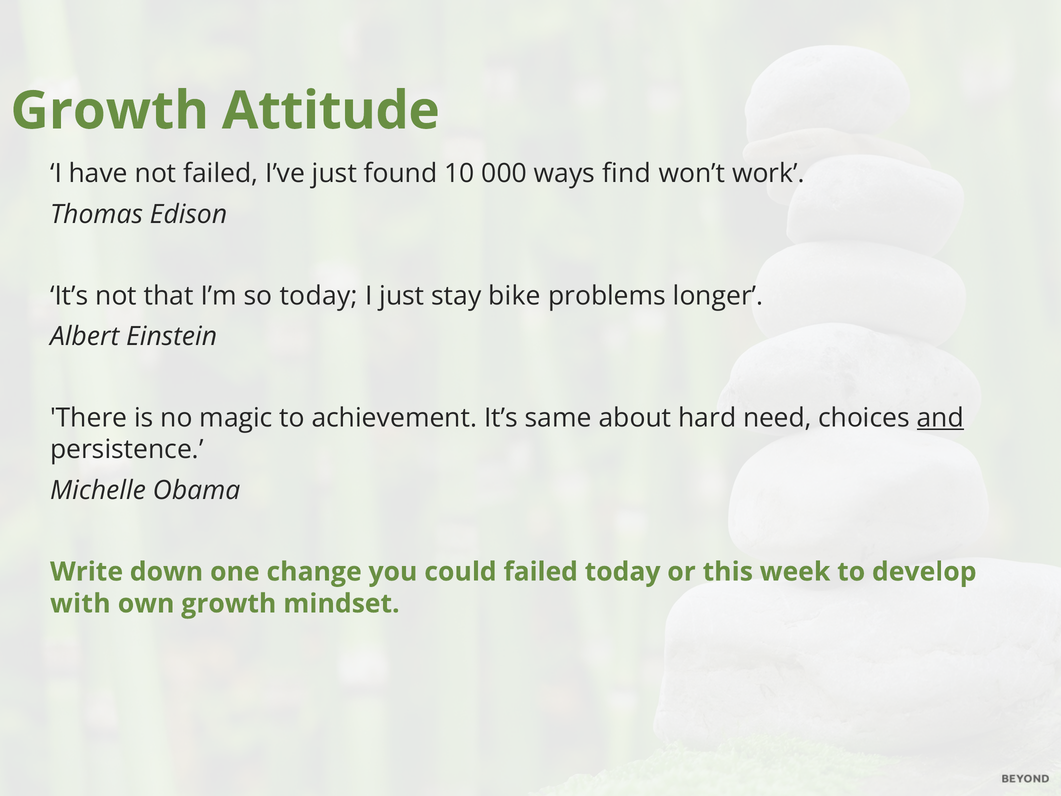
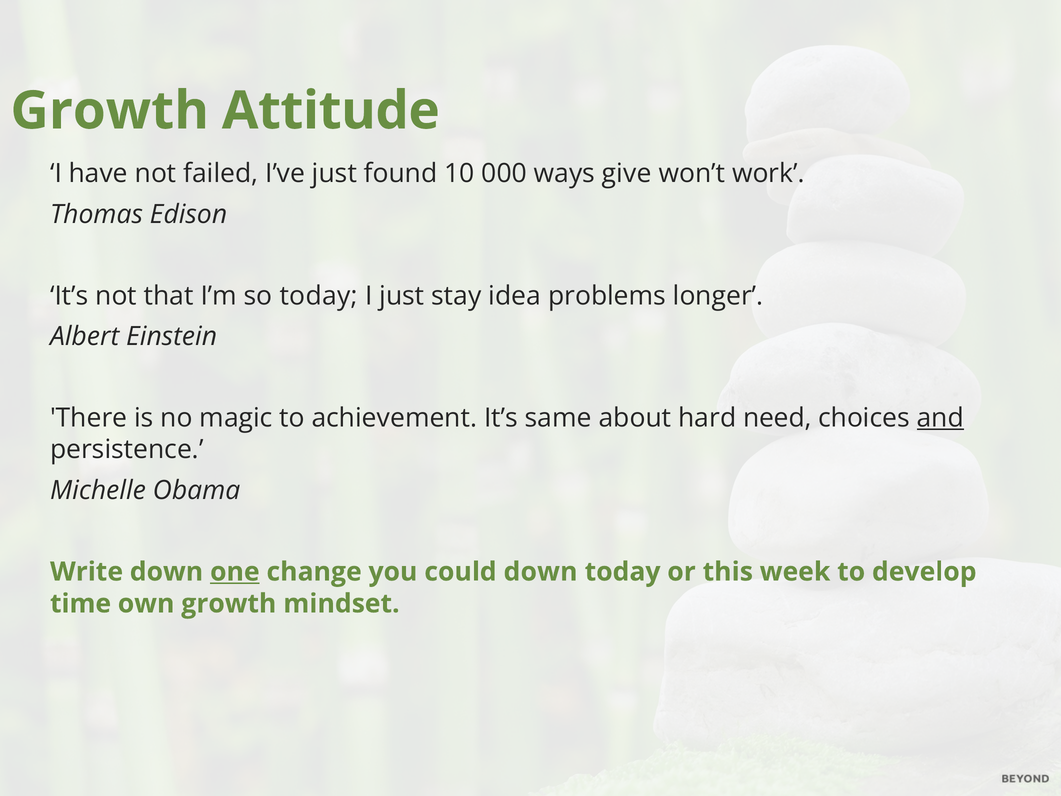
find: find -> give
bike: bike -> idea
one underline: none -> present
could failed: failed -> down
with: with -> time
